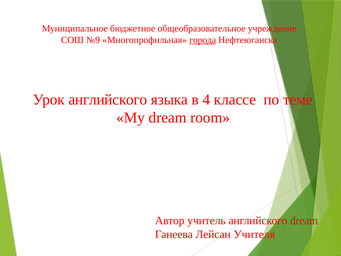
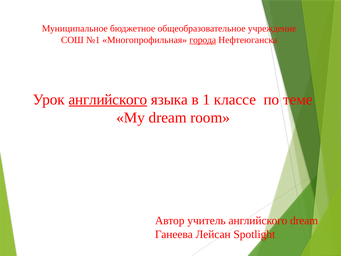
№9: №9 -> №1
английского at (108, 99) underline: none -> present
4: 4 -> 1
Учителя: Учителя -> Spotlight
